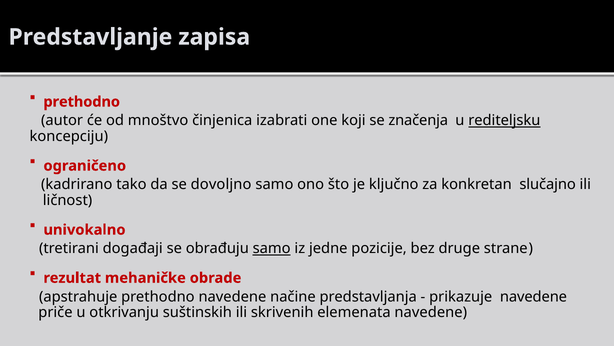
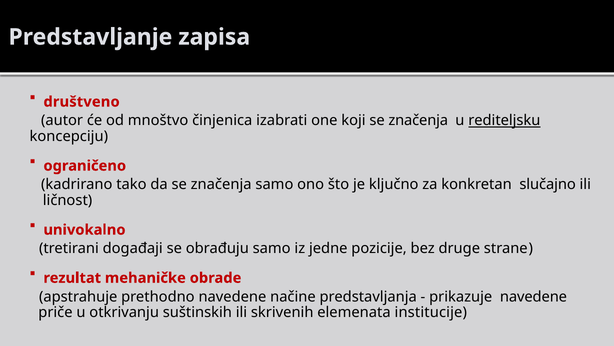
prethodno at (82, 102): prethodno -> društveno
da se dovoljno: dovoljno -> značenja
samo at (272, 248) underline: present -> none
elemenata navedene: navedene -> institucije
